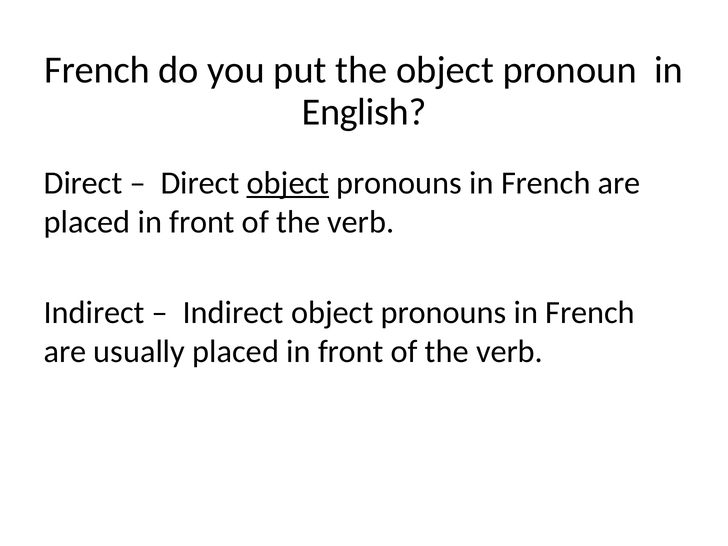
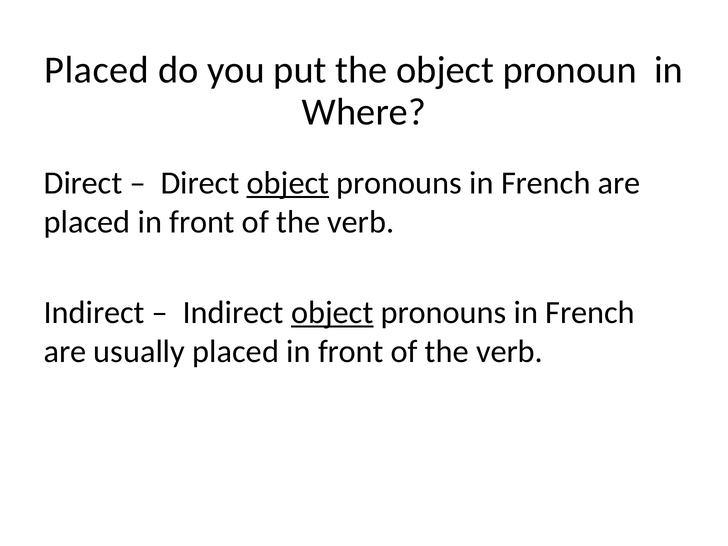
French at (97, 70): French -> Placed
English: English -> Where
object at (332, 313) underline: none -> present
